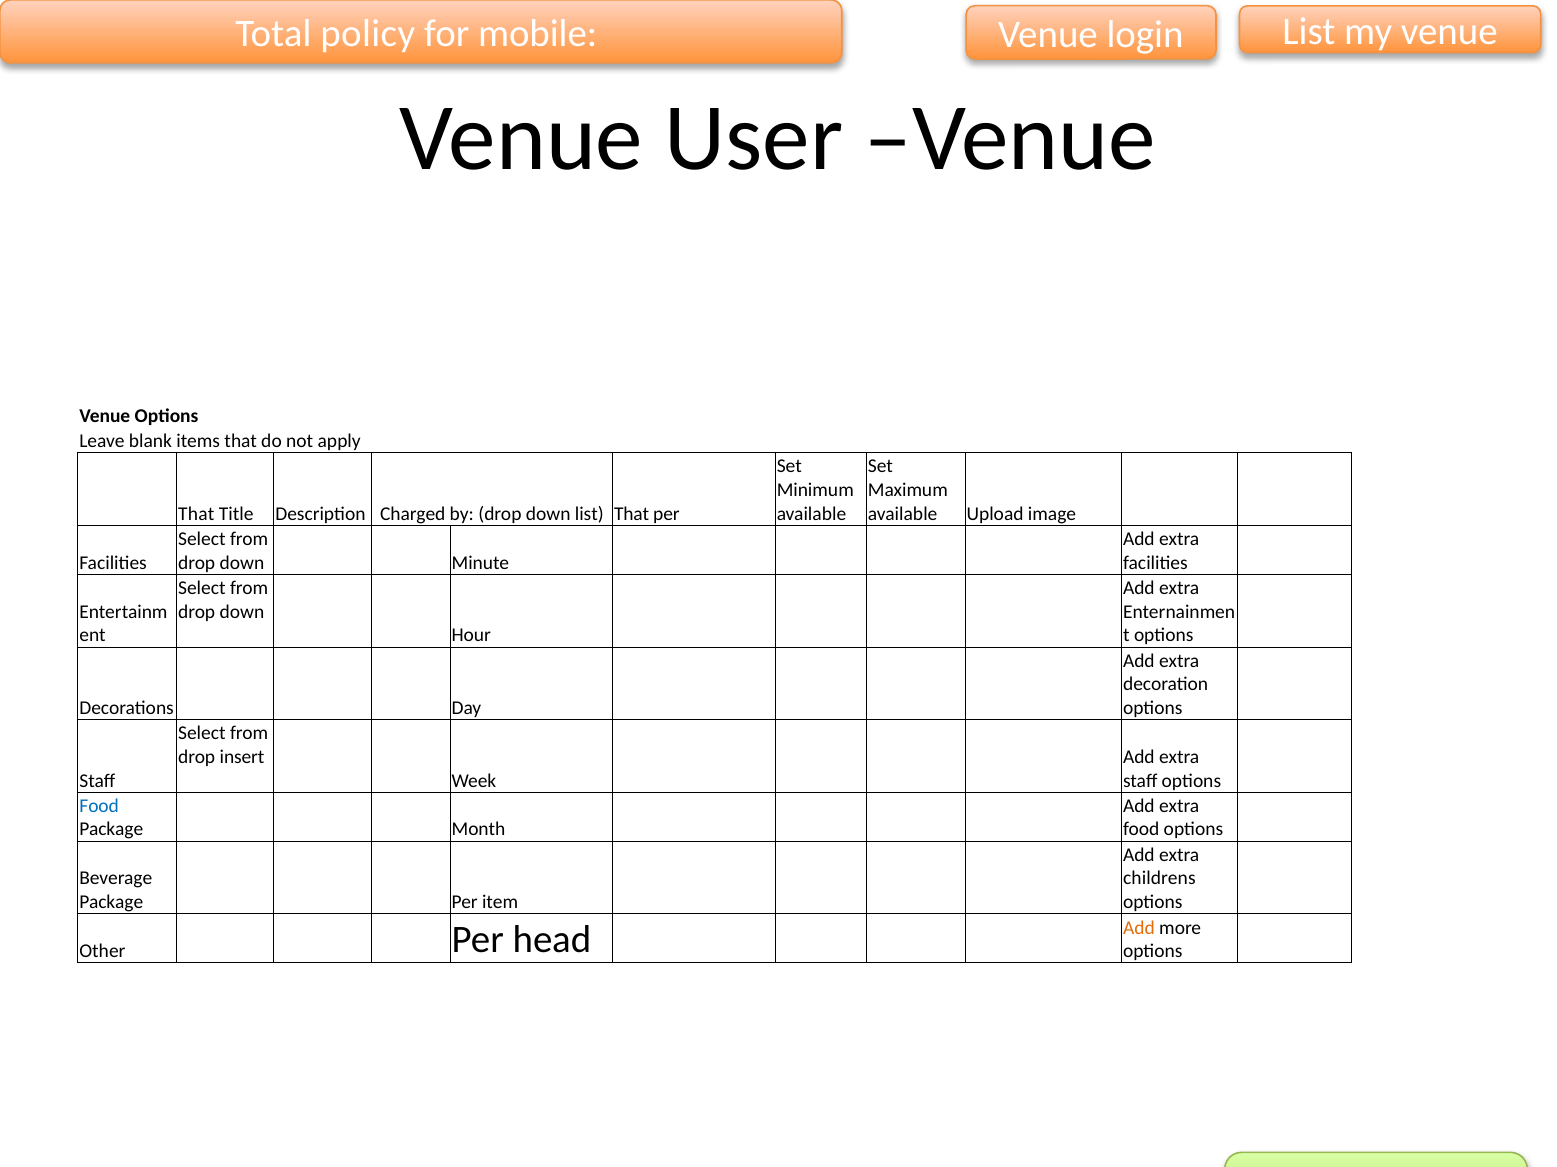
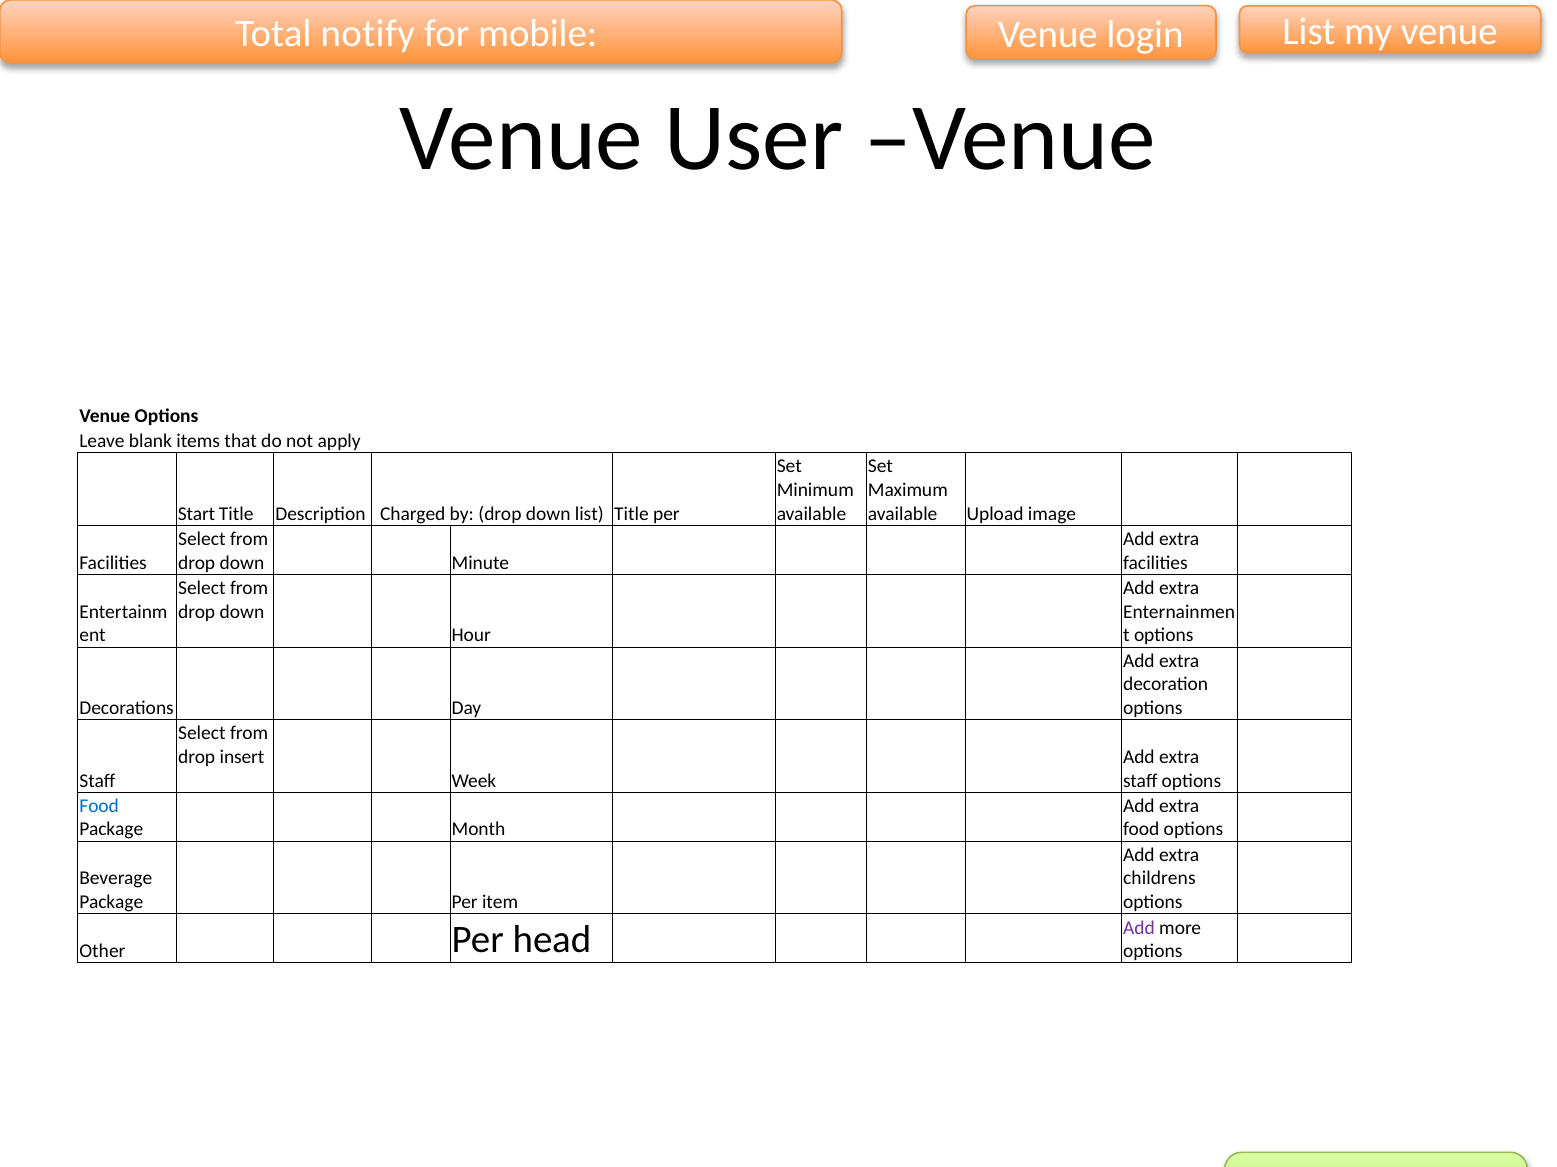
policy: policy -> notify
That at (196, 514): That -> Start
list That: That -> Title
Add at (1139, 928) colour: orange -> purple
